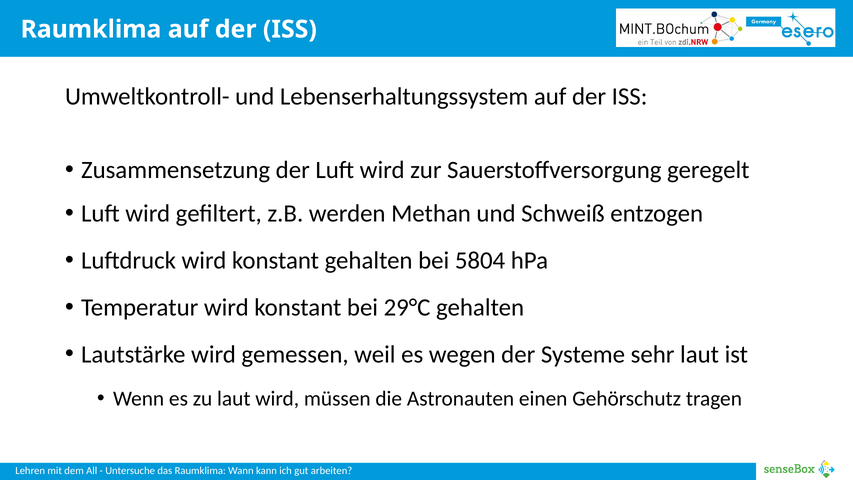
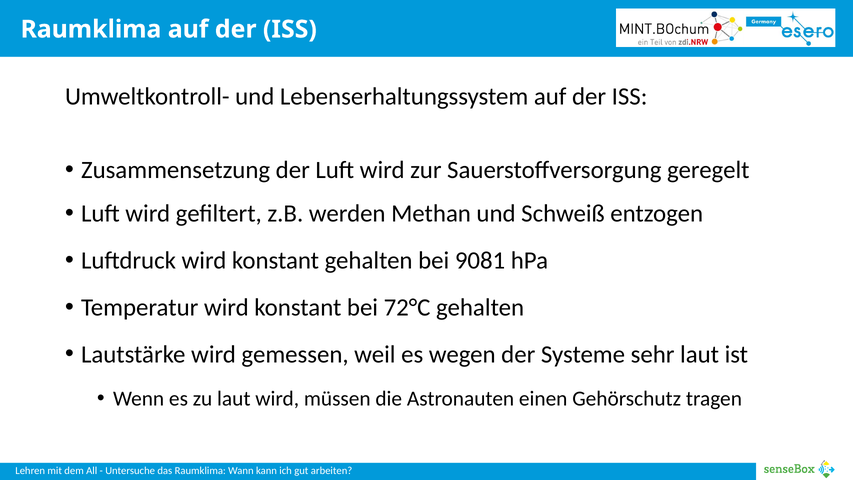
5804: 5804 -> 9081
29°C: 29°C -> 72°C
